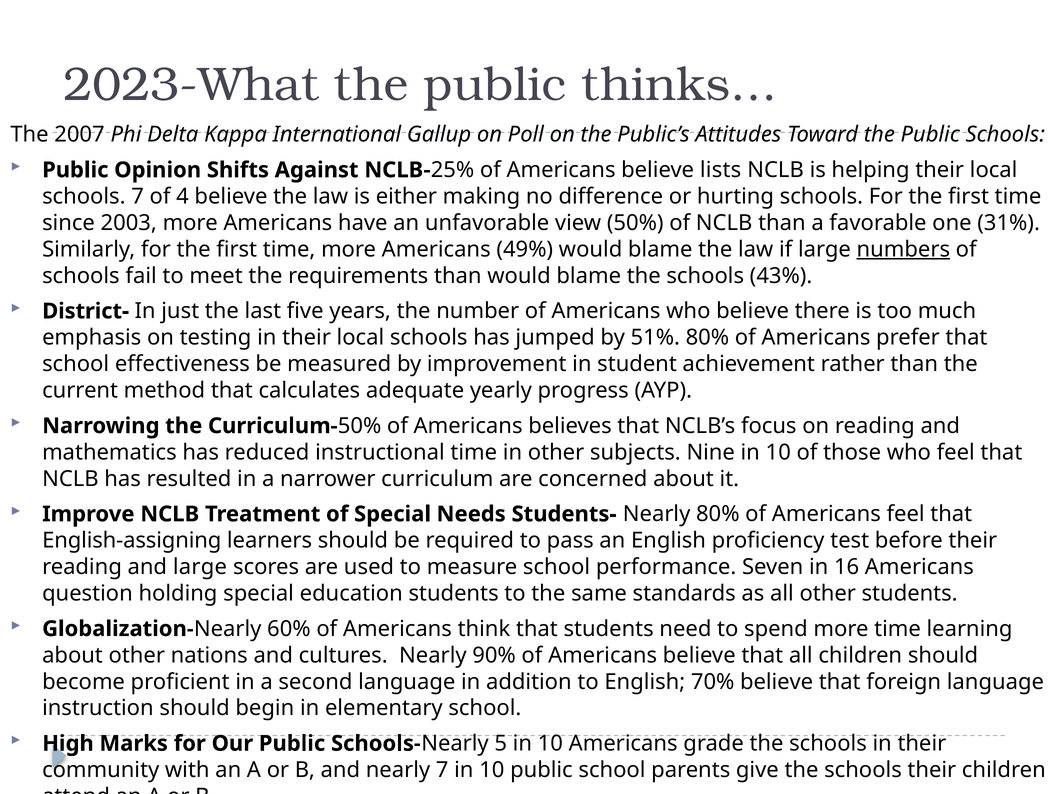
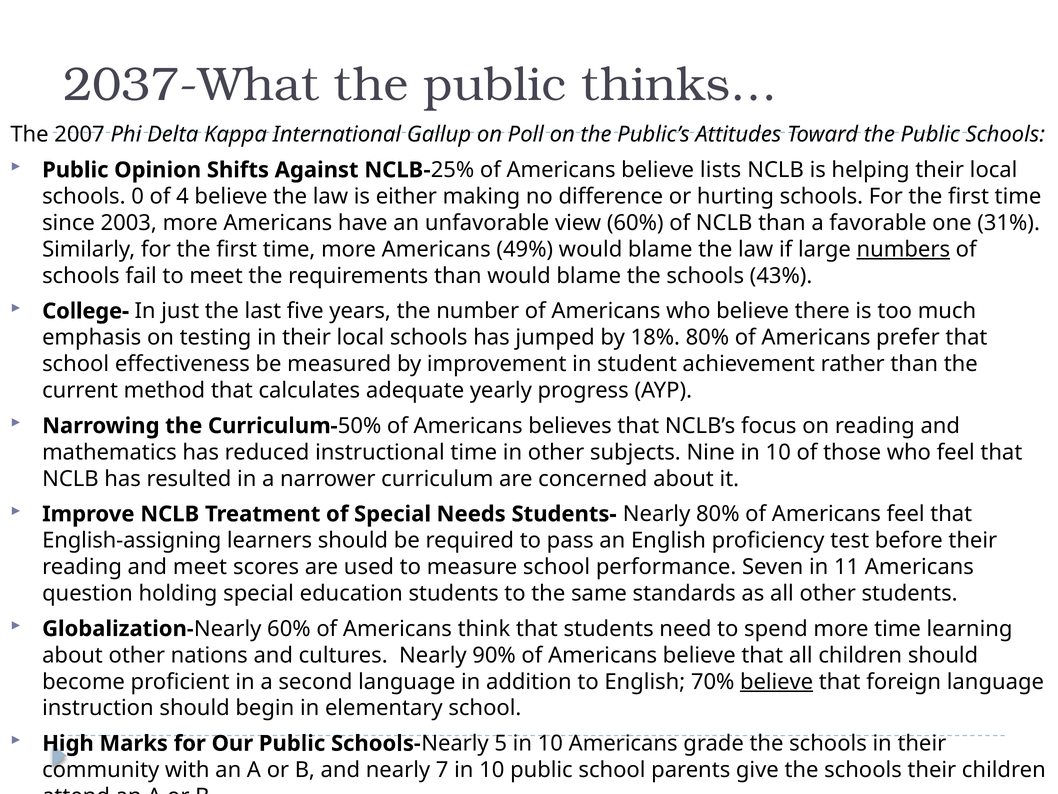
2023-What: 2023-What -> 2037-What
schools 7: 7 -> 0
view 50%: 50% -> 60%
District-: District- -> College-
51%: 51% -> 18%
and large: large -> meet
16: 16 -> 11
believe at (777, 681) underline: none -> present
